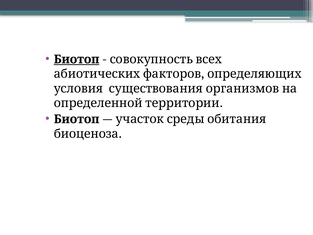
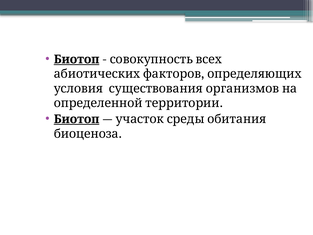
Биотоп at (77, 119) underline: none -> present
